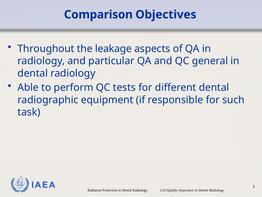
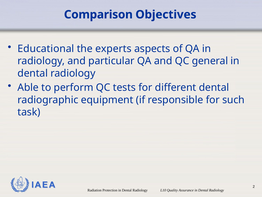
Throughout: Throughout -> Educational
leakage: leakage -> experts
